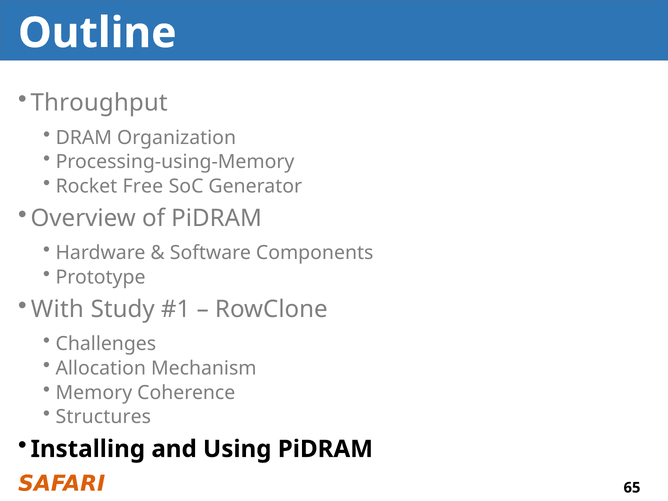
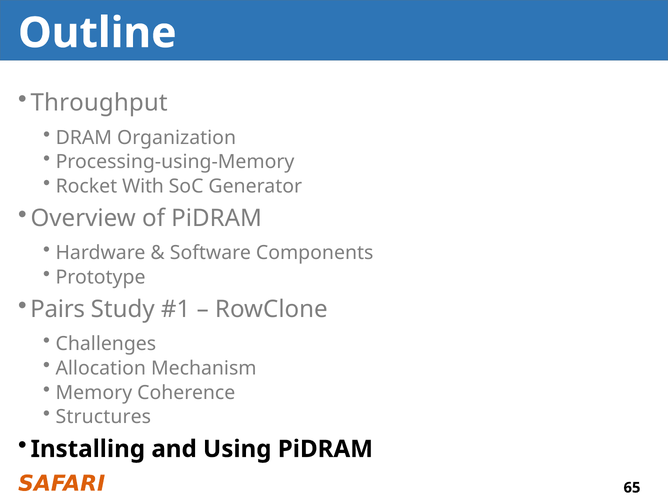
Free: Free -> With
With: With -> Pairs
